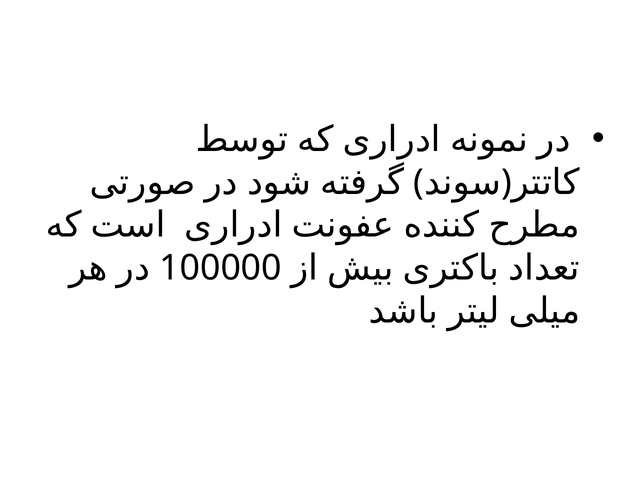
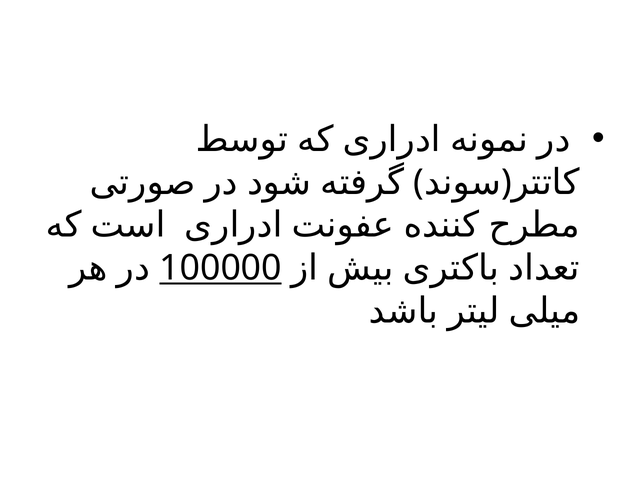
100000 underline: none -> present
